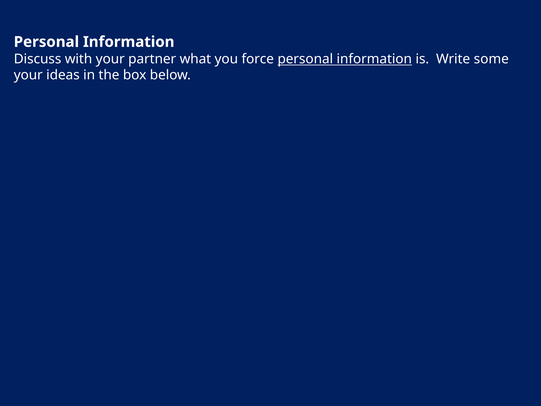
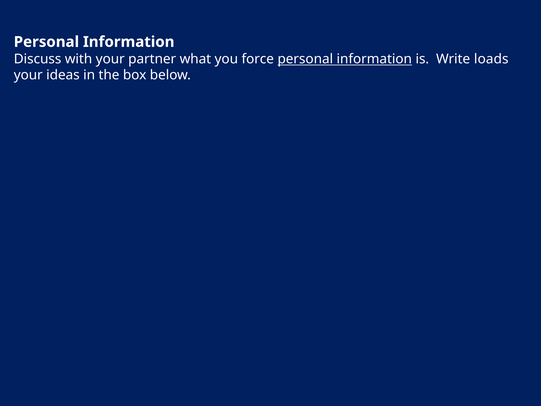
some: some -> loads
